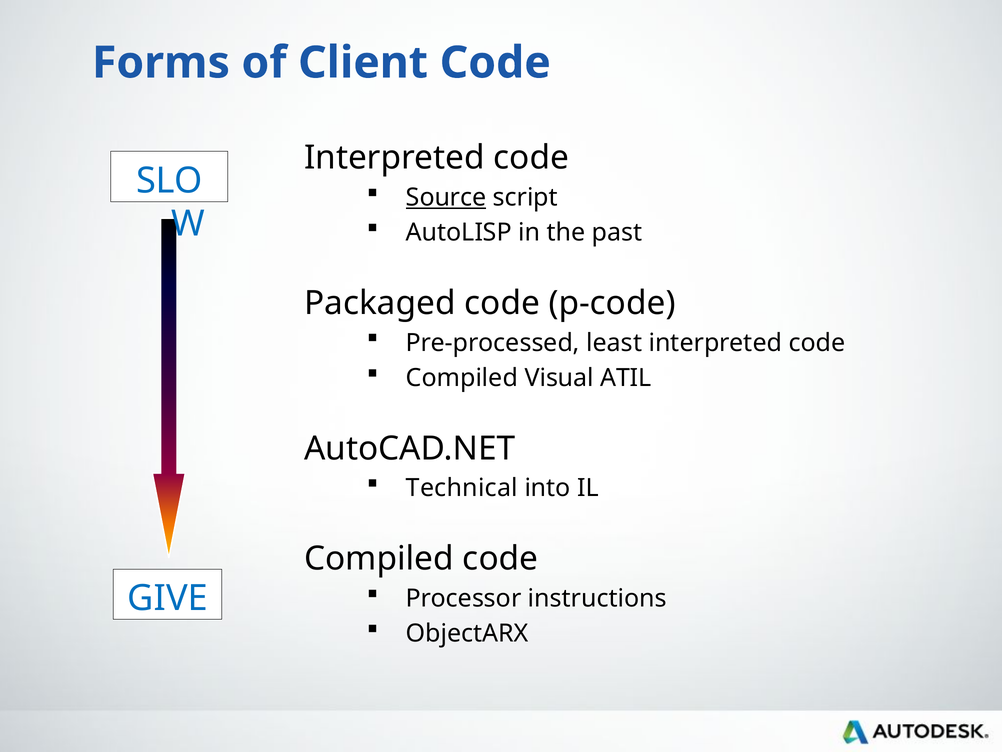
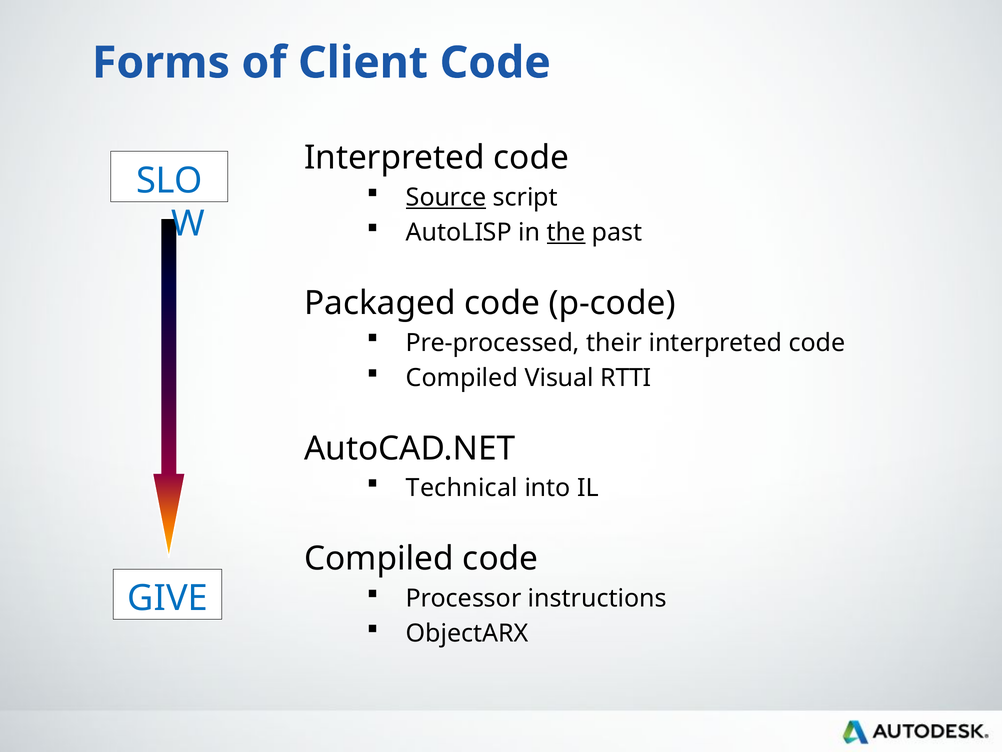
the underline: none -> present
least: least -> their
ATIL: ATIL -> RTTI
